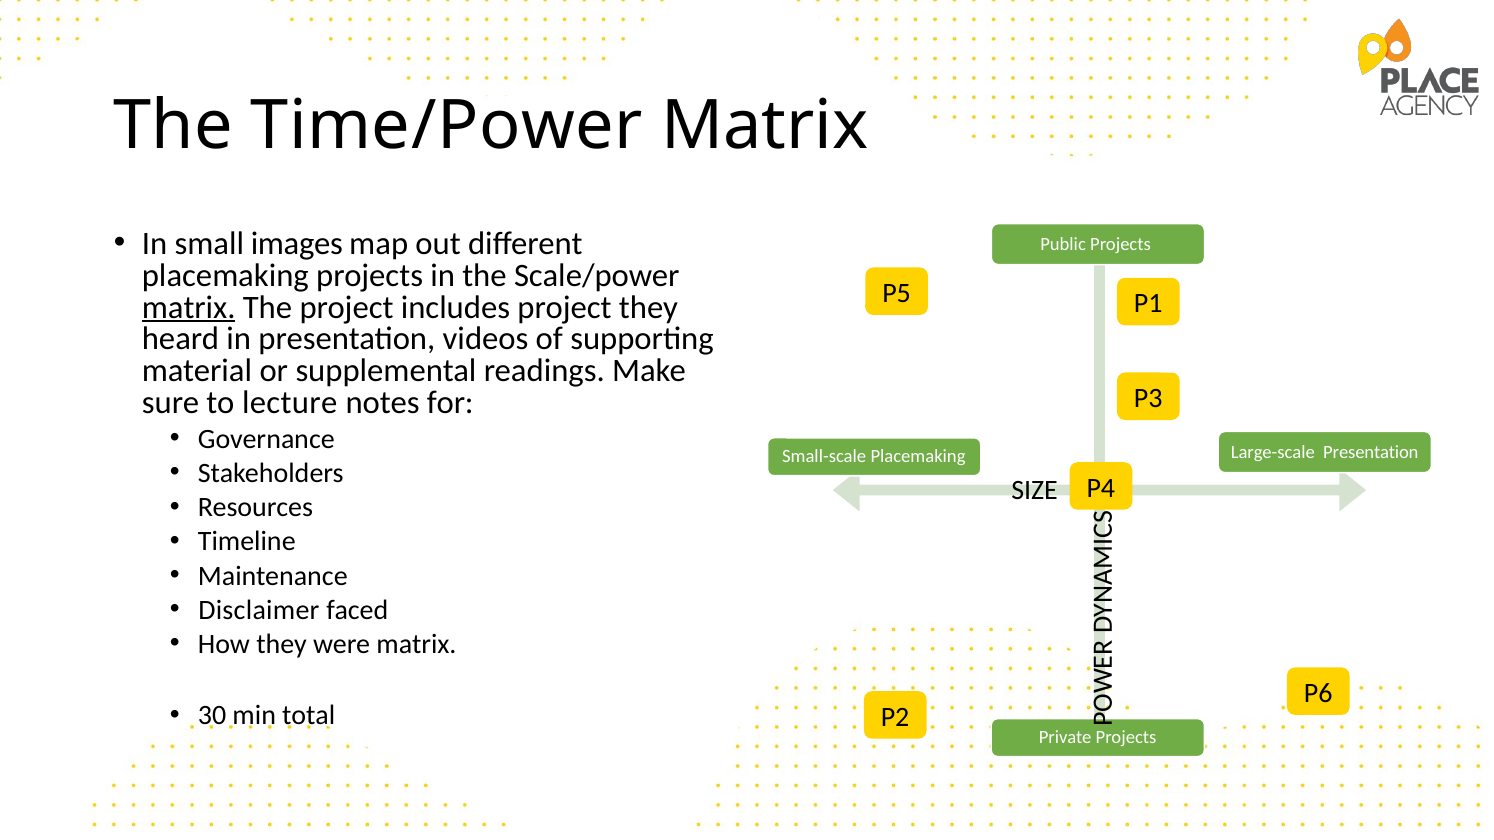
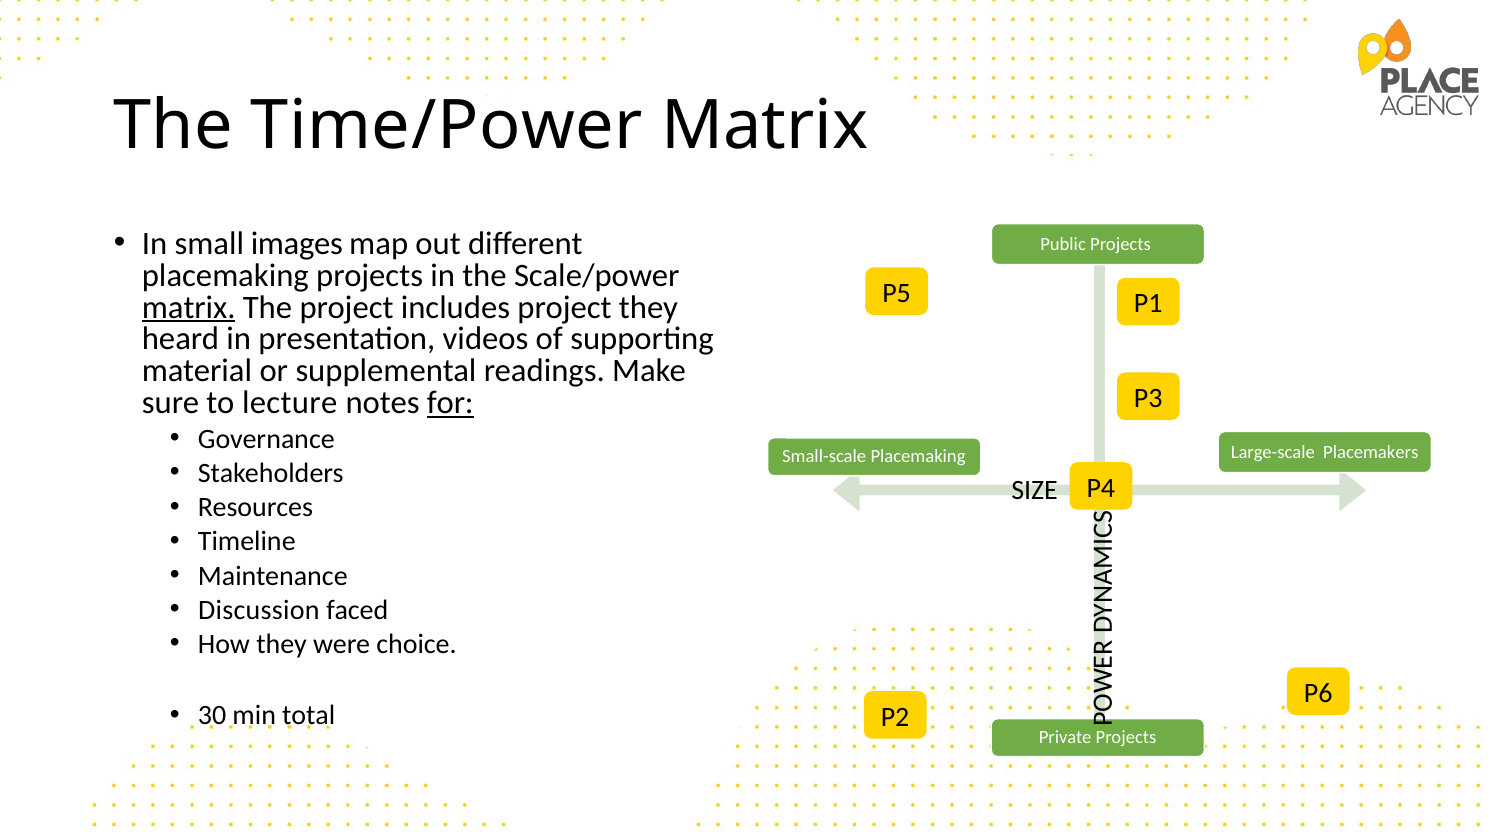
for underline: none -> present
Presentation at (1371, 452): Presentation -> Placemakers
Disclaimer: Disclaimer -> Discussion
were matrix: matrix -> choice
